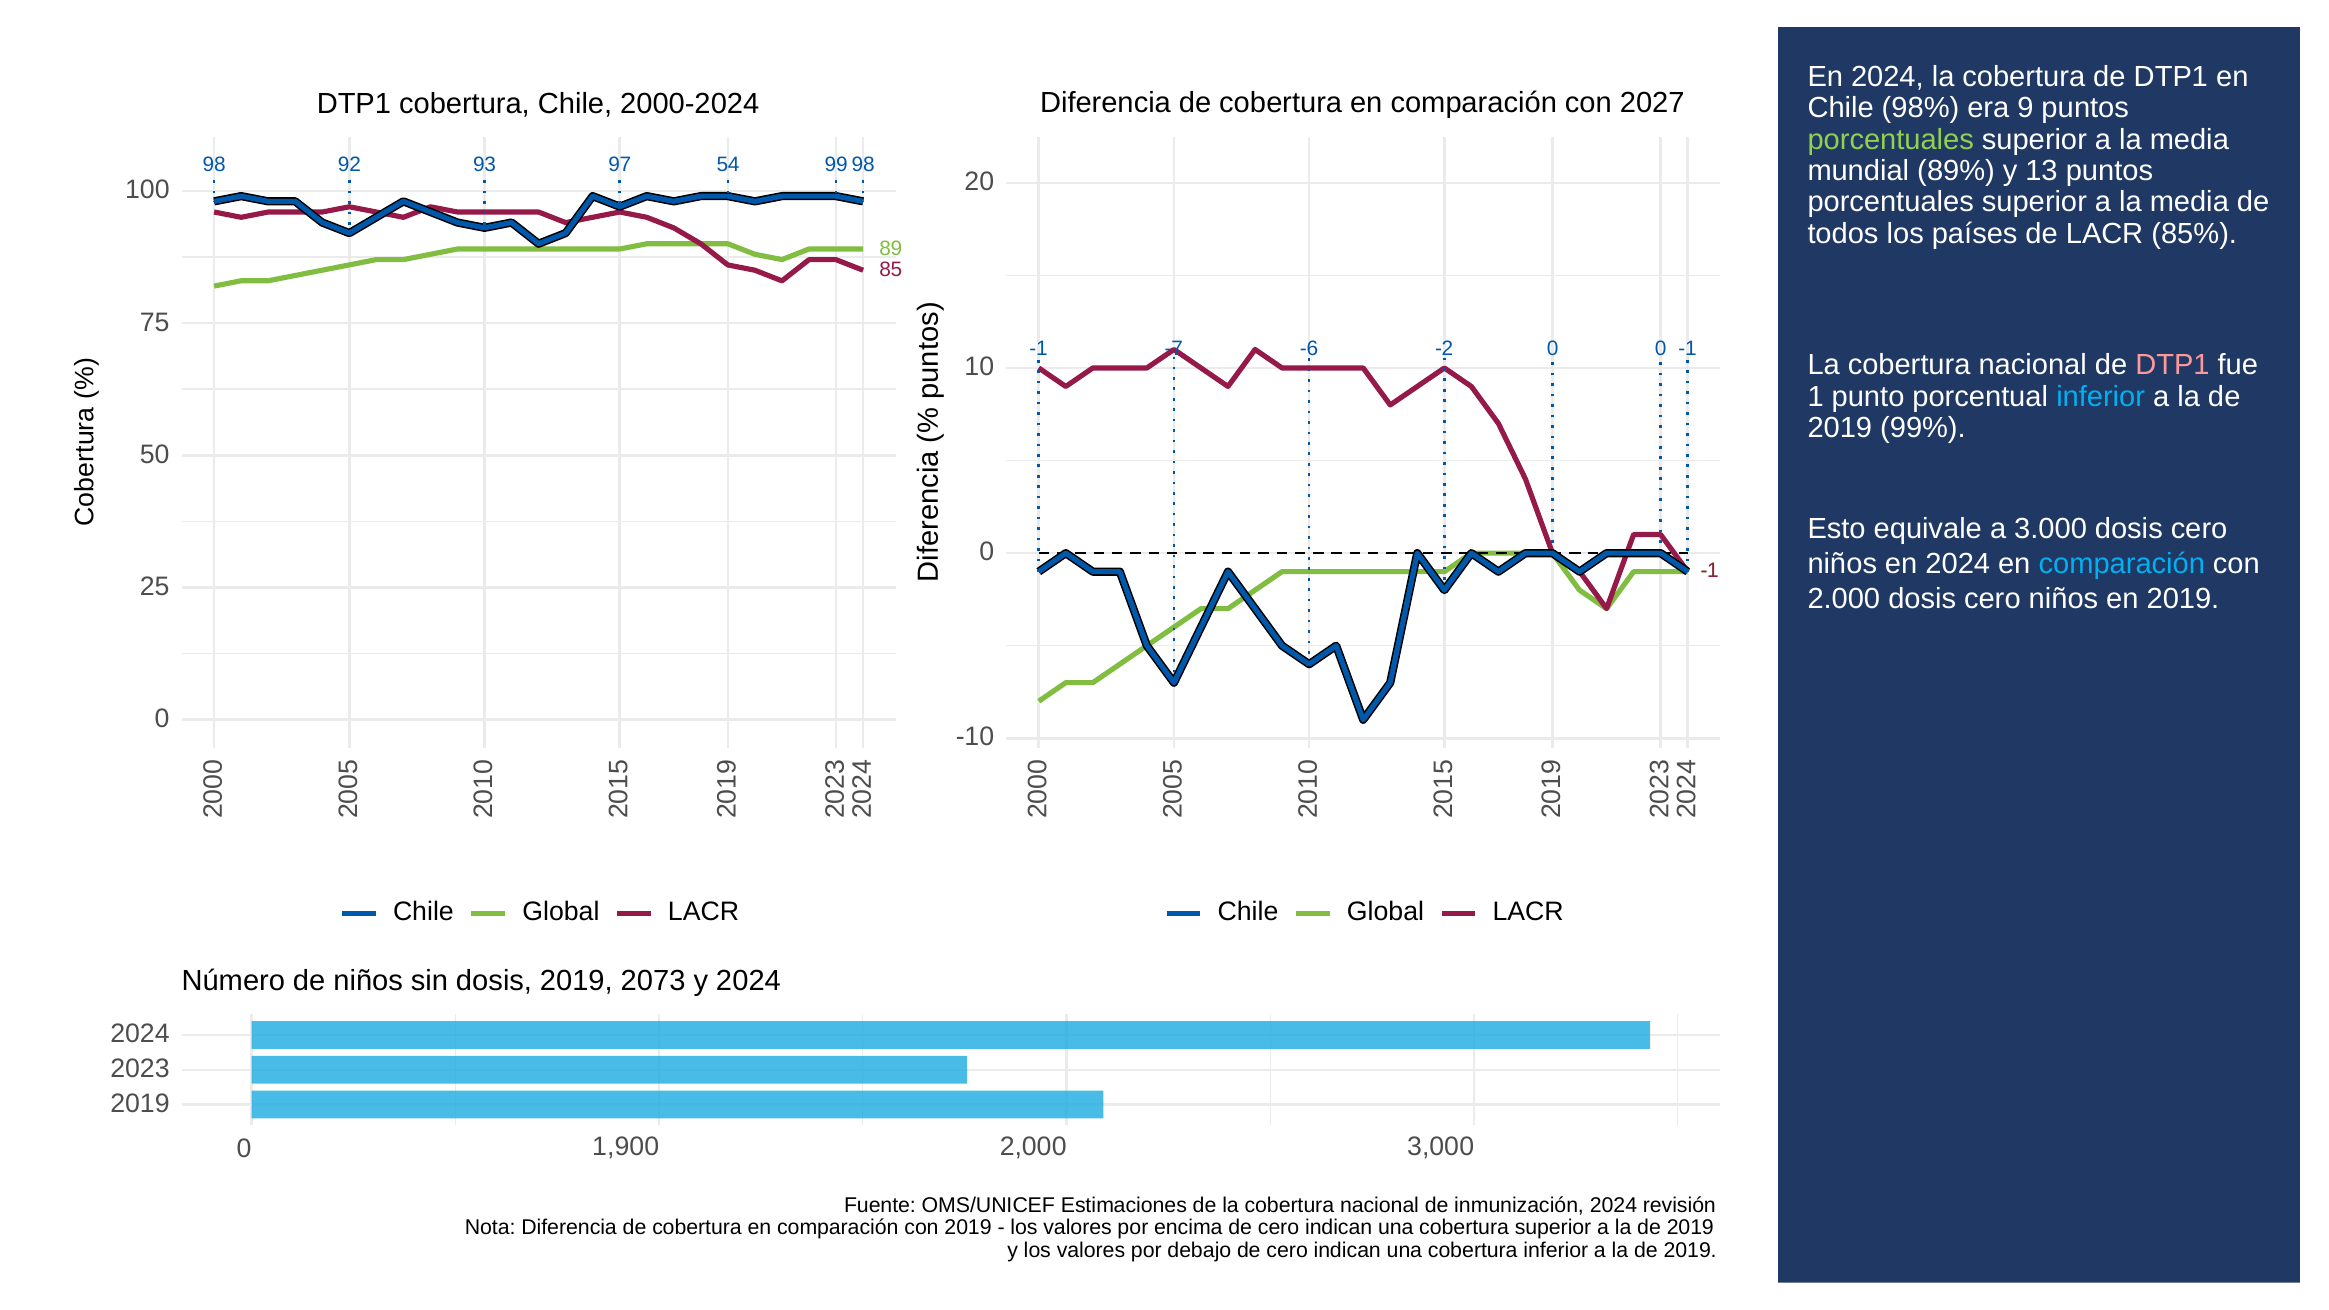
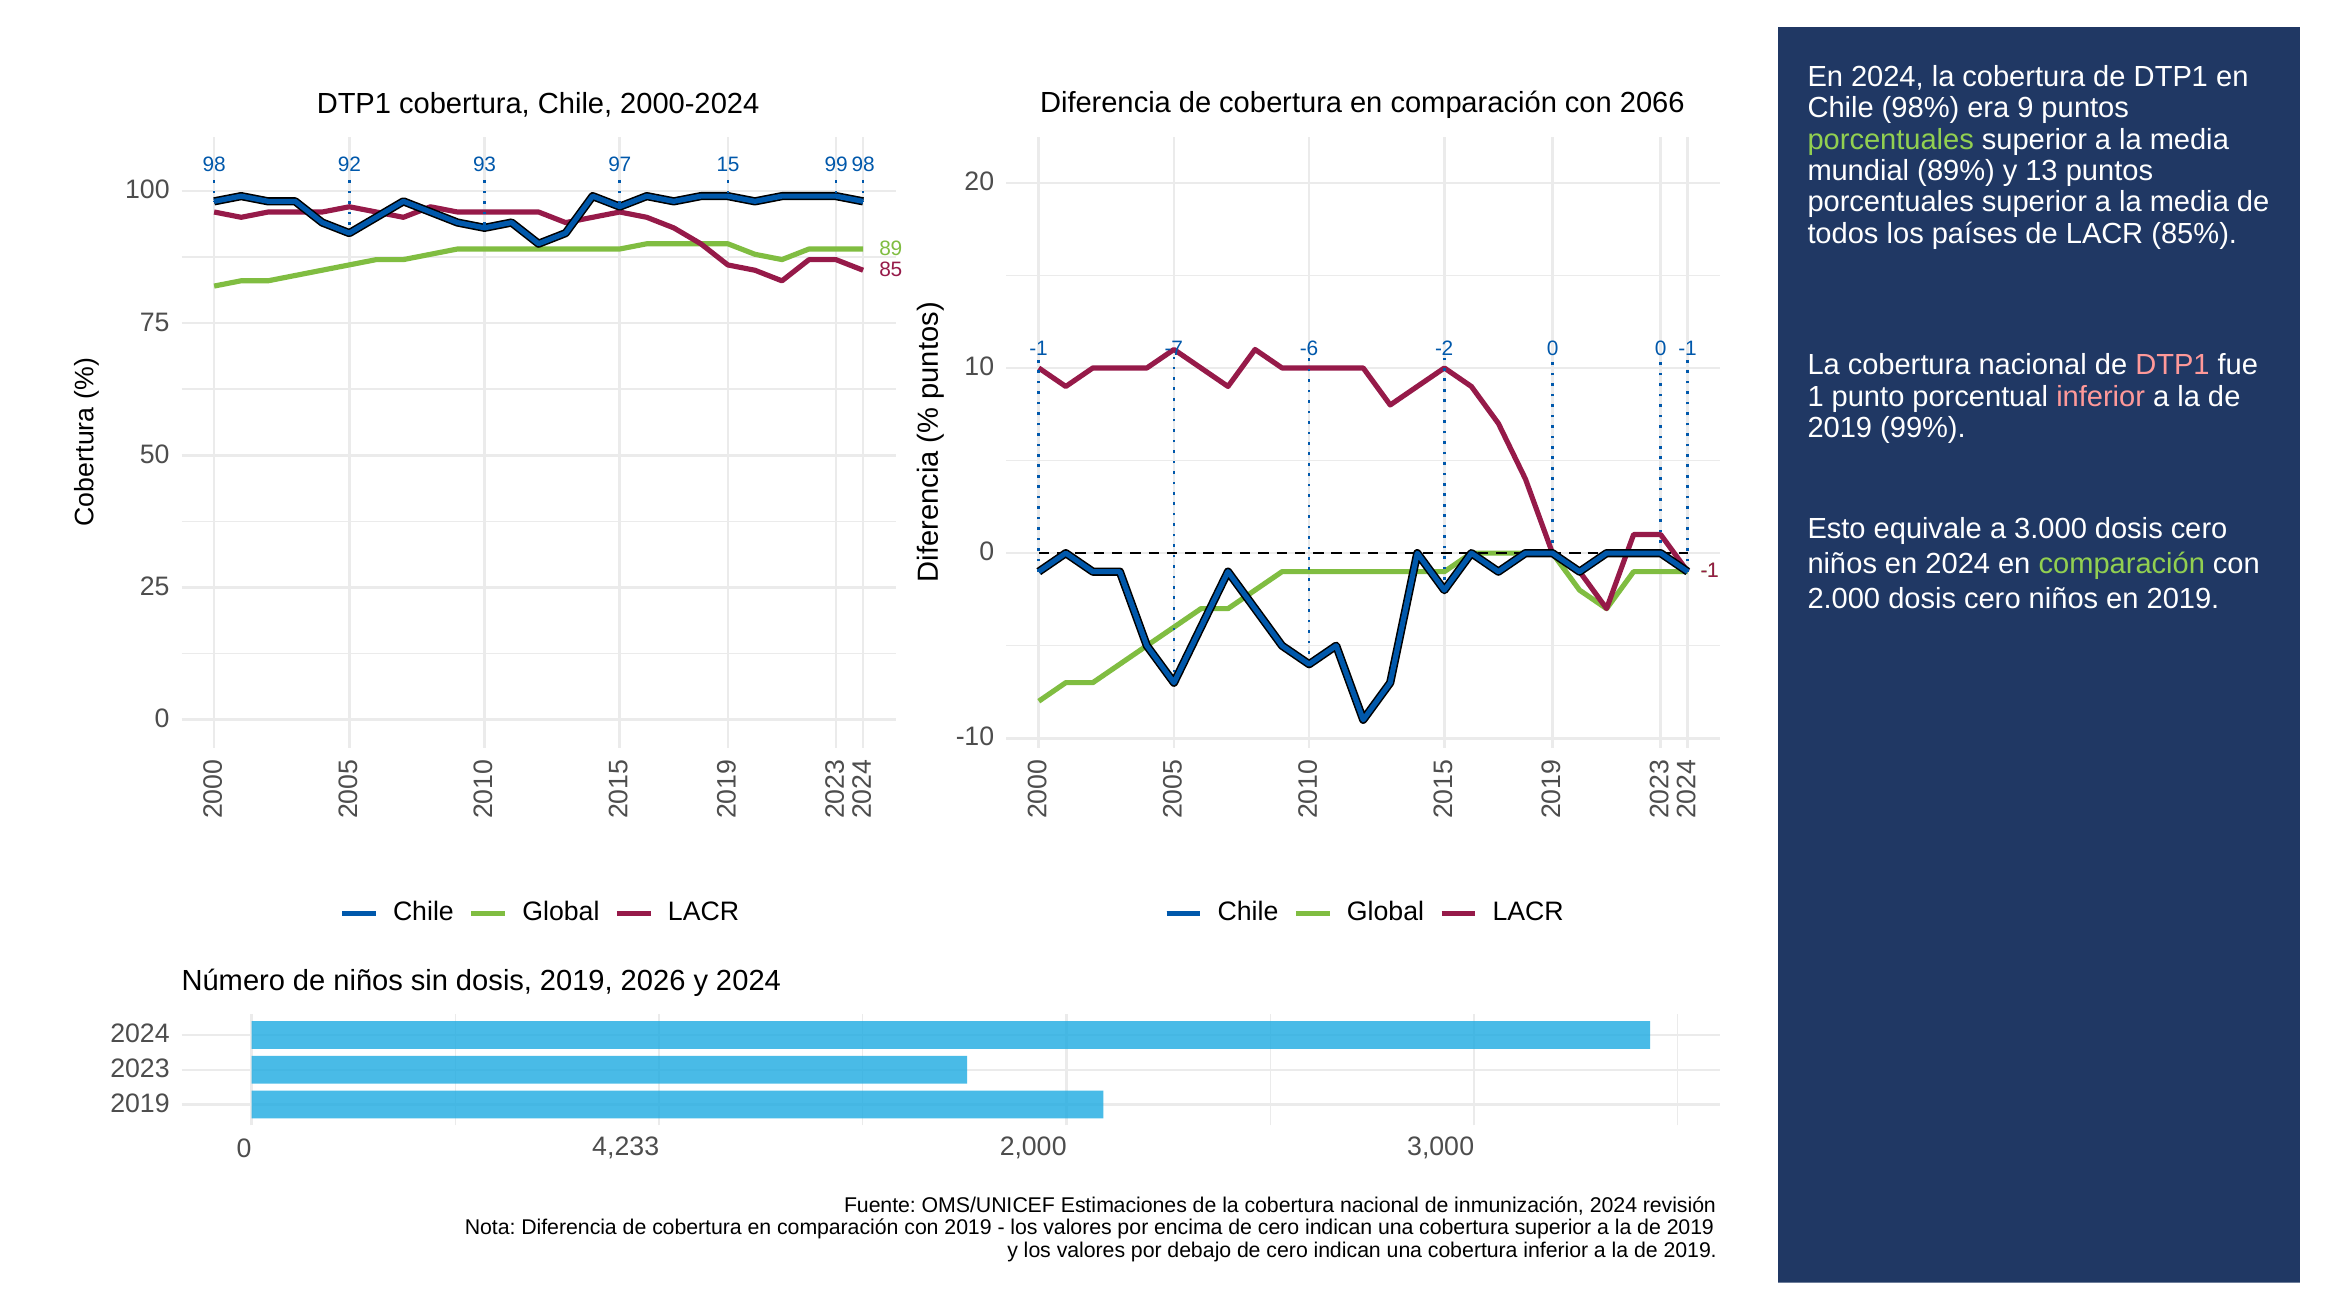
2027: 2027 -> 2066
54: 54 -> 15
inferior at (2101, 397) colour: light blue -> pink
comparación at (2122, 564) colour: light blue -> light green
2073: 2073 -> 2026
1,900: 1,900 -> 4,233
